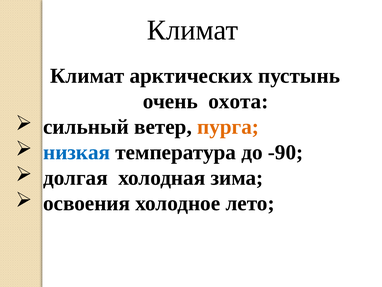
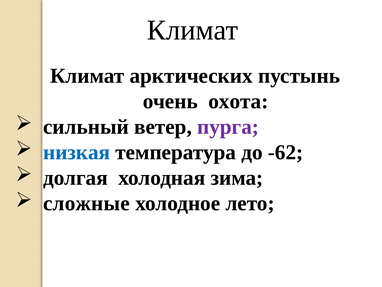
пурга colour: orange -> purple
-90: -90 -> -62
освоения: освоения -> сложные
